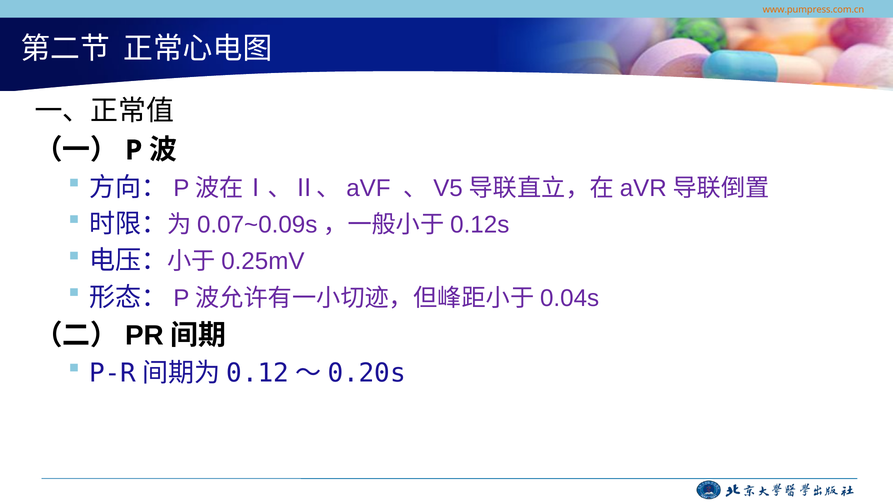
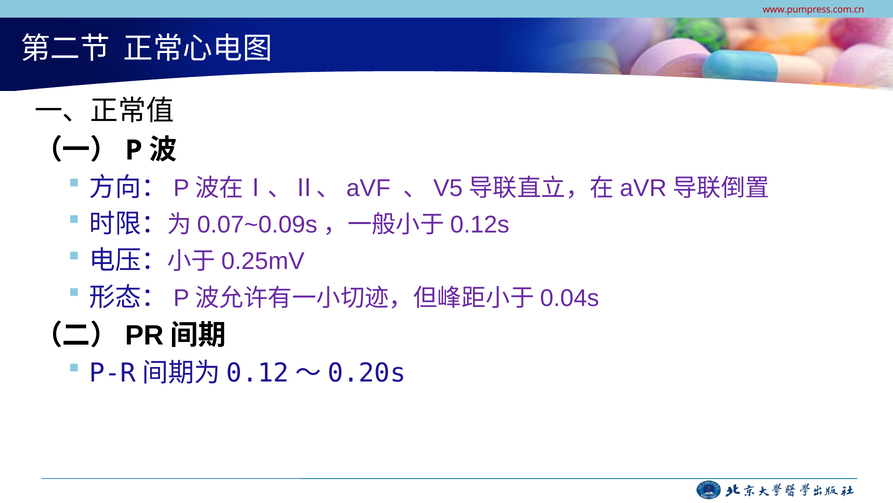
www.pumpress.com.cn colour: orange -> red
